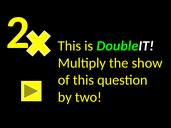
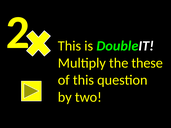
show: show -> these
